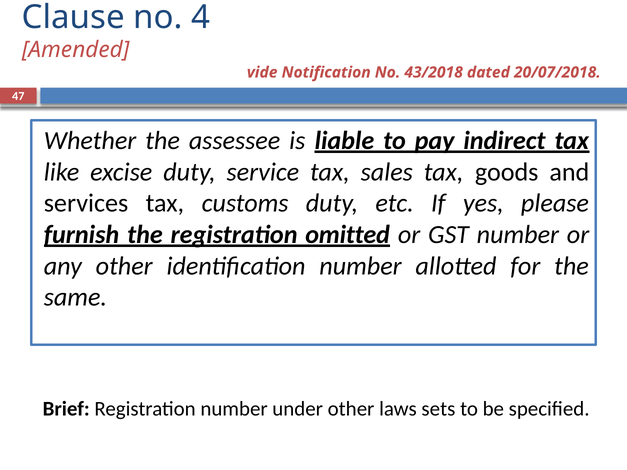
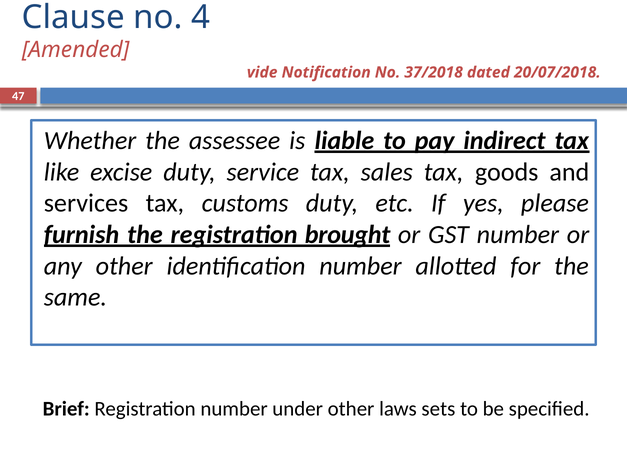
43/2018: 43/2018 -> 37/2018
omitted: omitted -> brought
